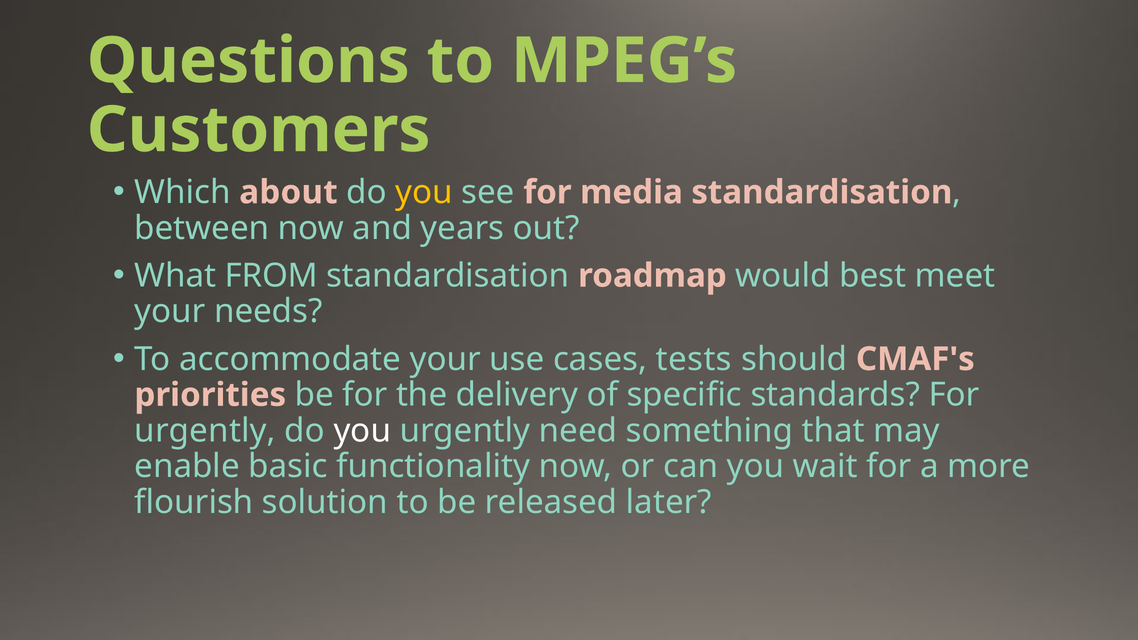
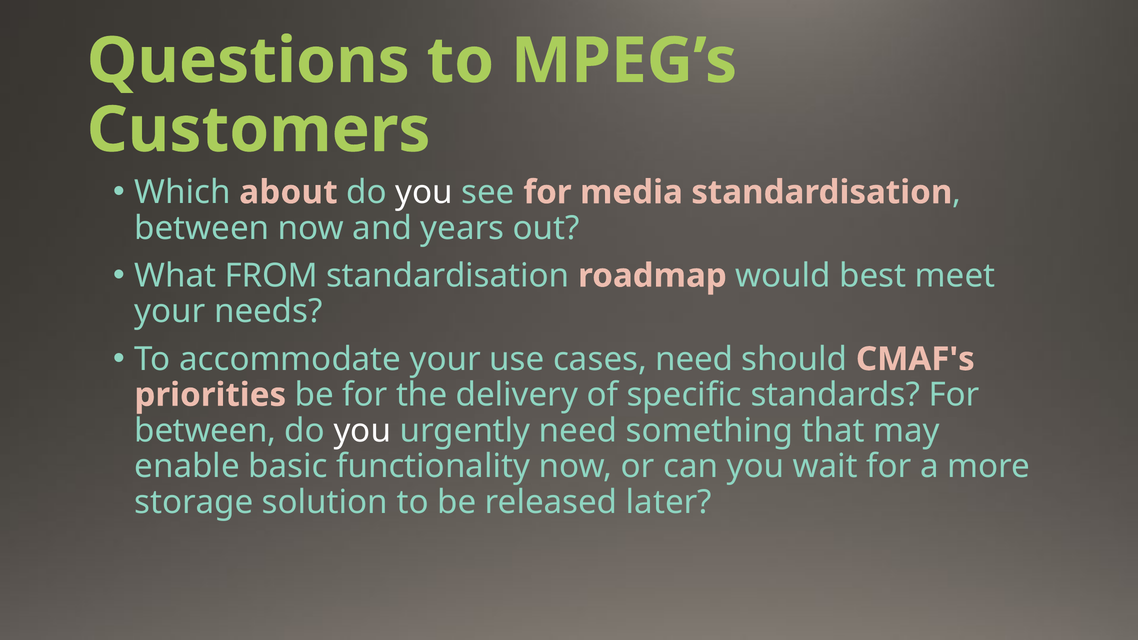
you at (424, 192) colour: yellow -> white
cases tests: tests -> need
urgently at (205, 431): urgently -> between
flourish: flourish -> storage
